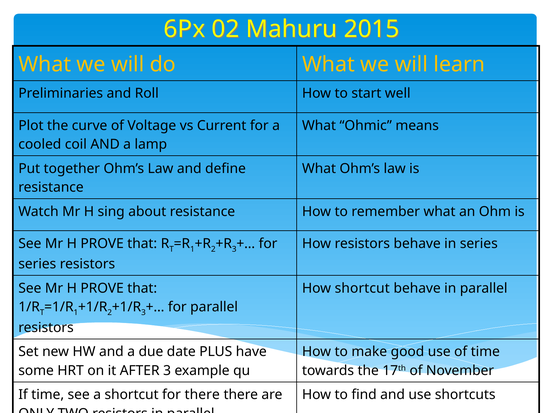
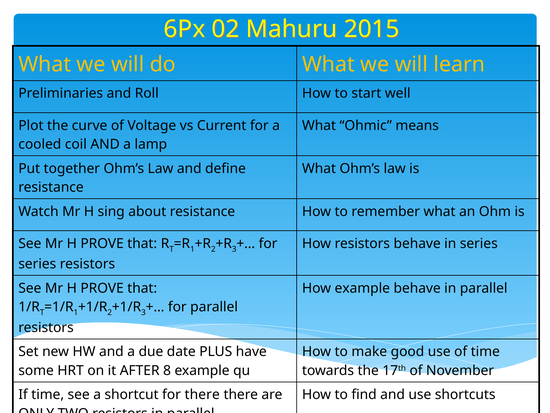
How shortcut: shortcut -> example
AFTER 3: 3 -> 8
